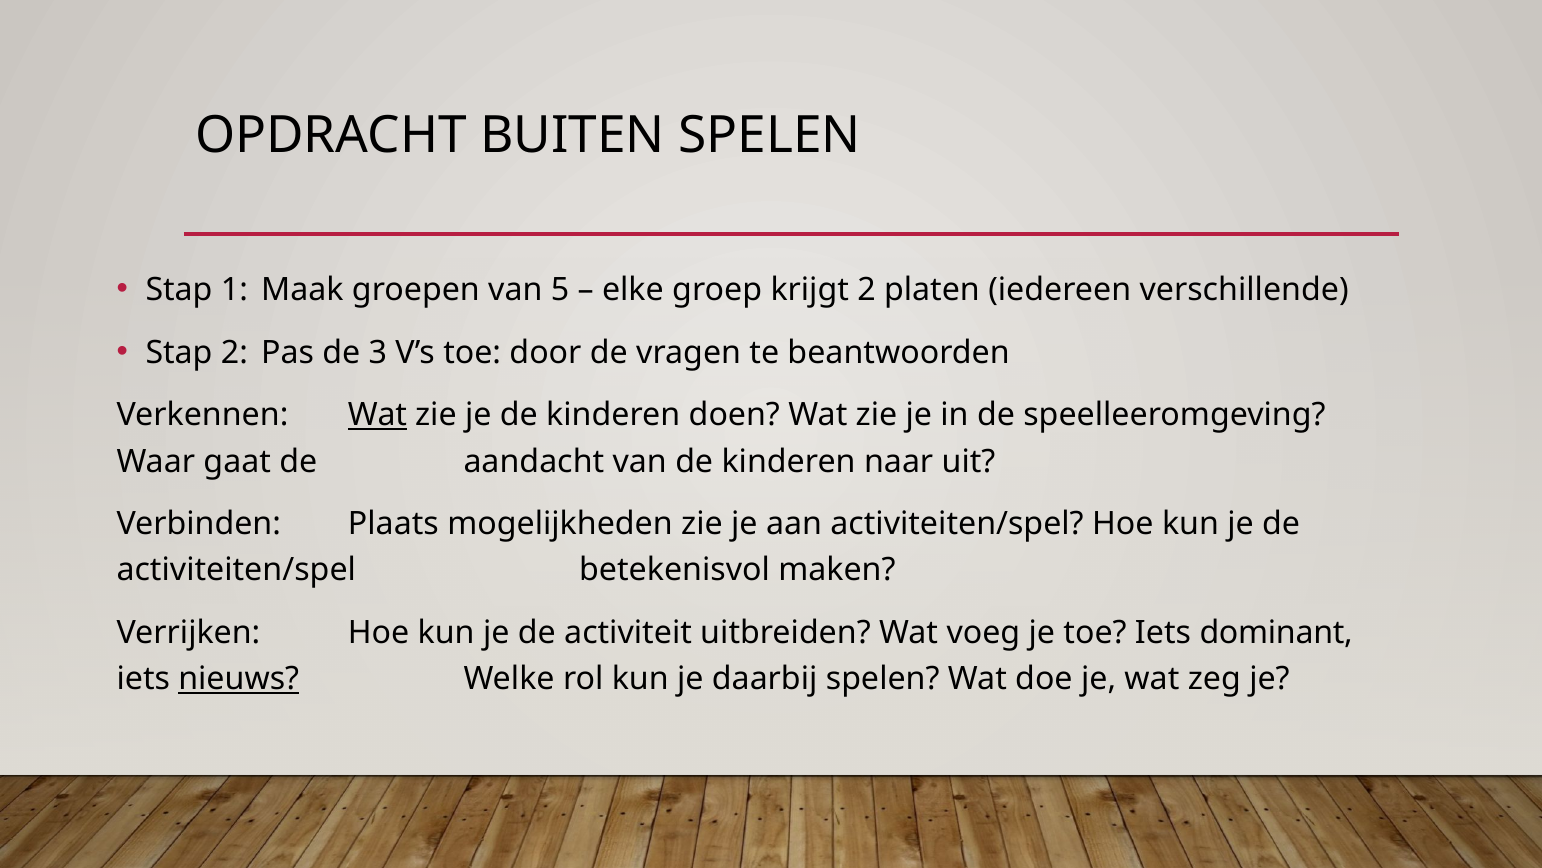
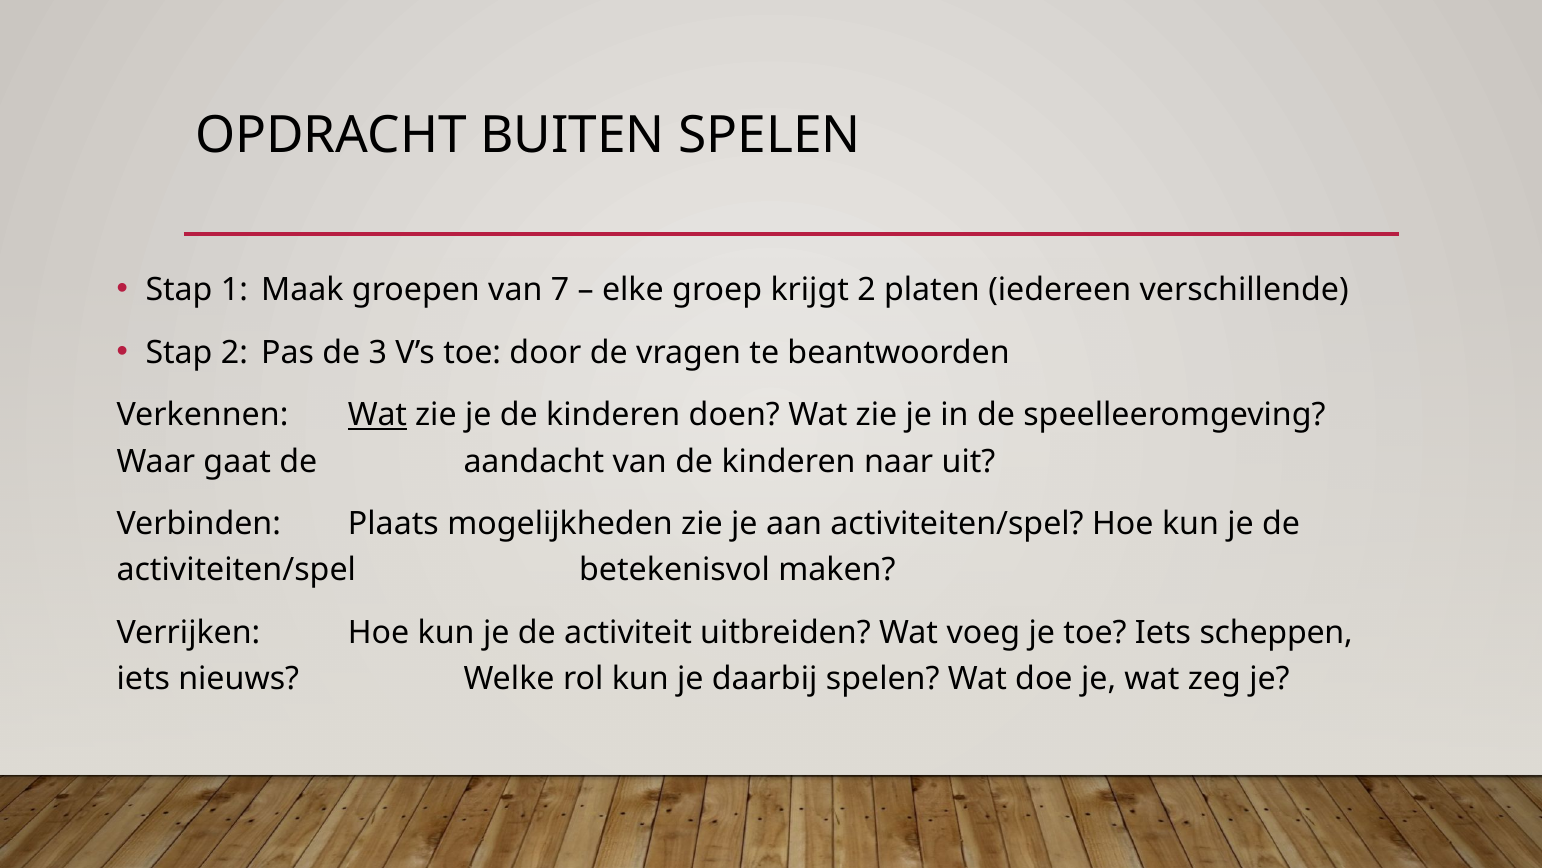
5: 5 -> 7
dominant: dominant -> scheppen
nieuws underline: present -> none
